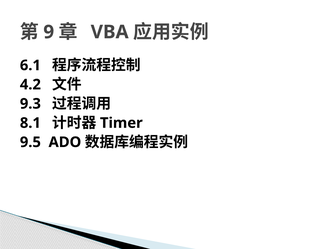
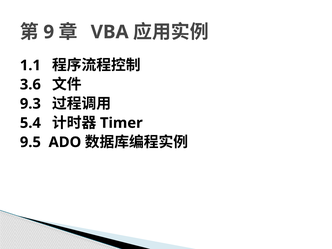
6.1: 6.1 -> 1.1
4.2: 4.2 -> 3.6
8.1: 8.1 -> 5.4
